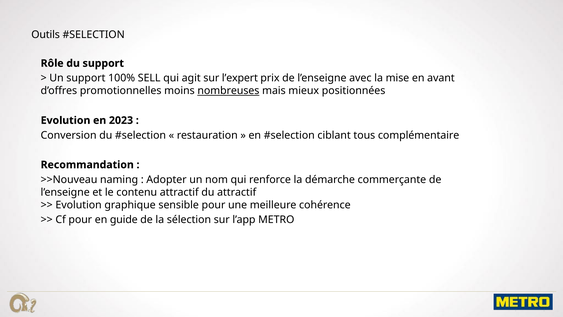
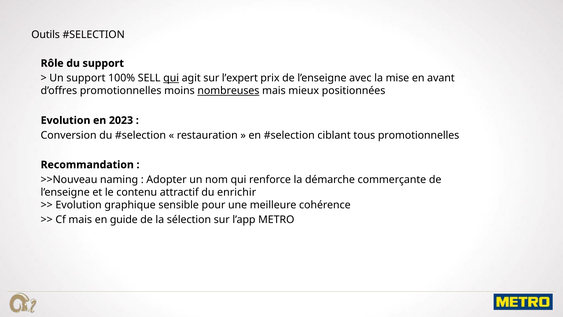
qui at (171, 78) underline: none -> present
tous complémentaire: complémentaire -> promotionnelles
du attractif: attractif -> enrichir
Cf pour: pour -> mais
